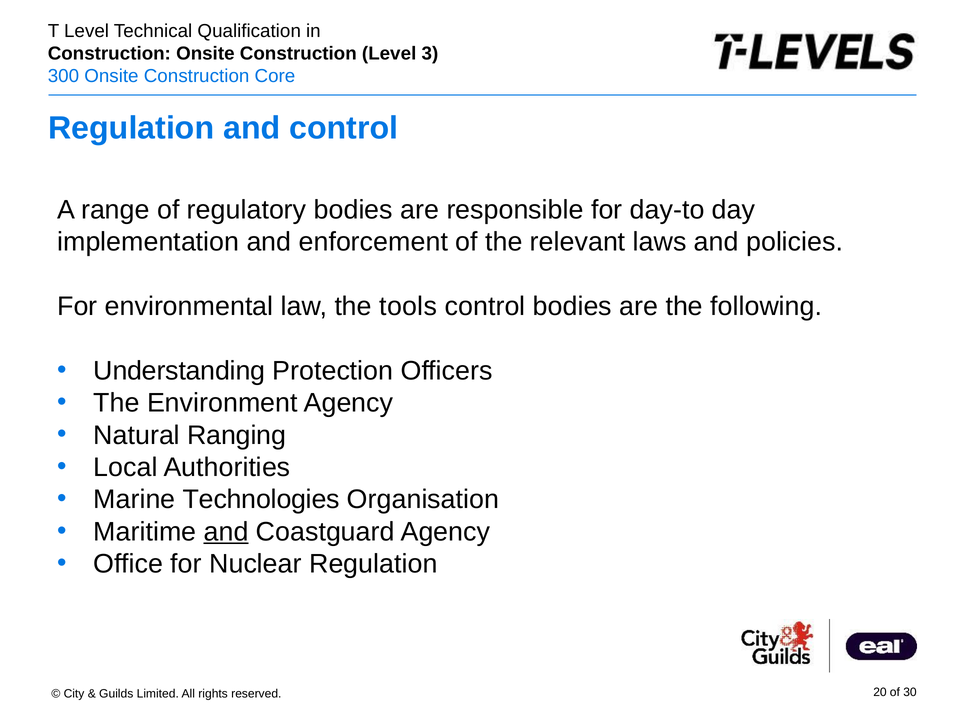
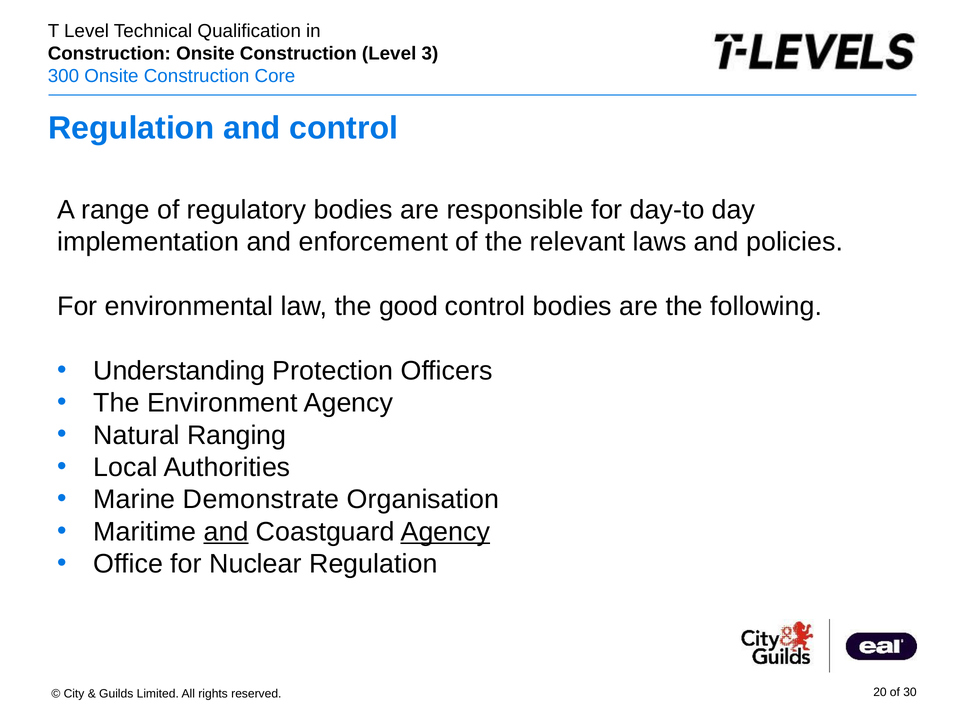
tools: tools -> good
Technologies: Technologies -> Demonstrate
Agency at (445, 532) underline: none -> present
